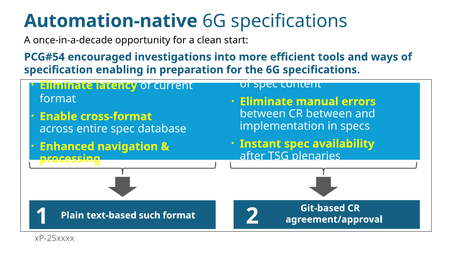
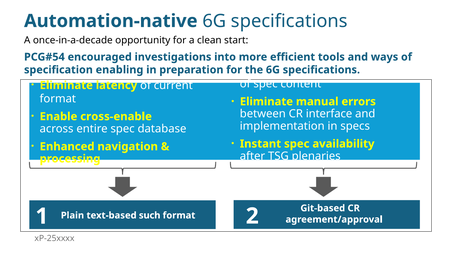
CR between: between -> interface
cross-format: cross-format -> cross-enable
